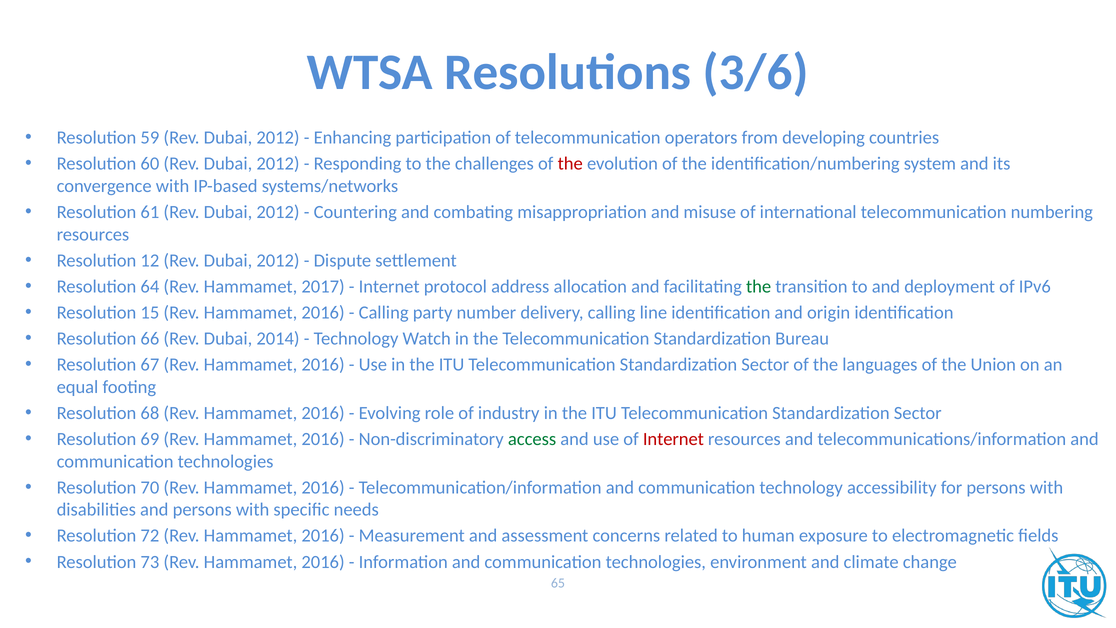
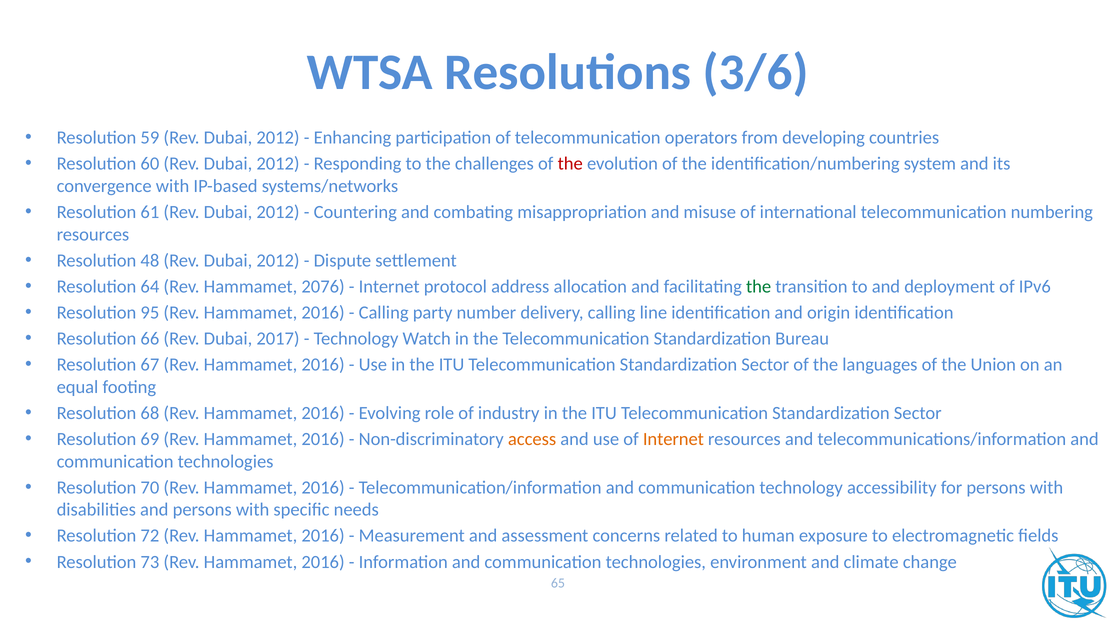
12: 12 -> 48
2017: 2017 -> 2076
15: 15 -> 95
2014: 2014 -> 2017
access colour: green -> orange
Internet at (673, 439) colour: red -> orange
